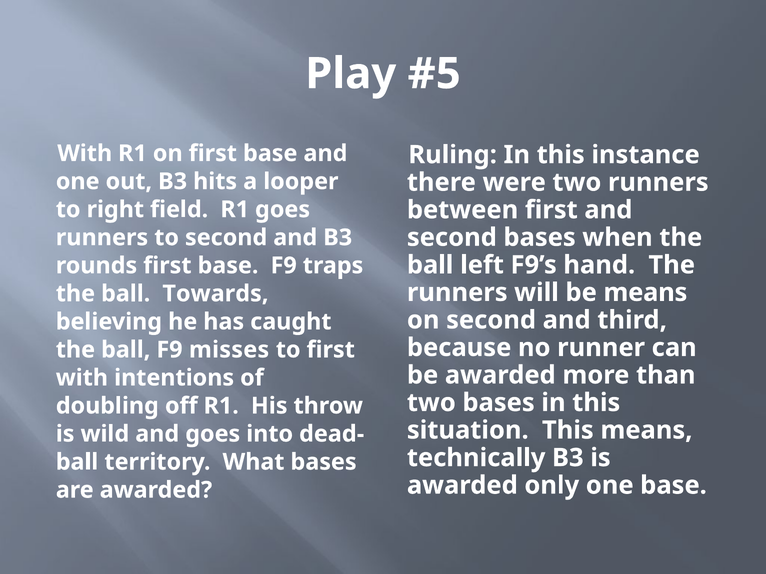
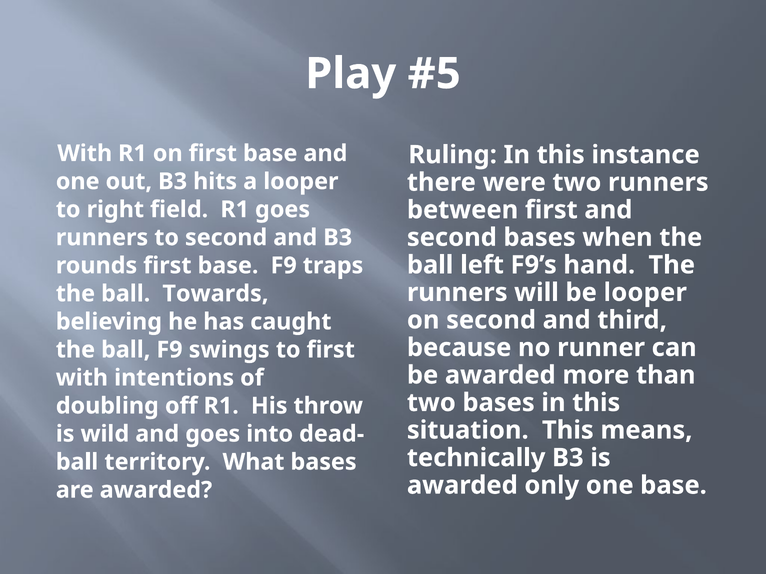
be means: means -> looper
misses: misses -> swings
